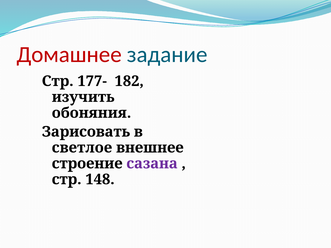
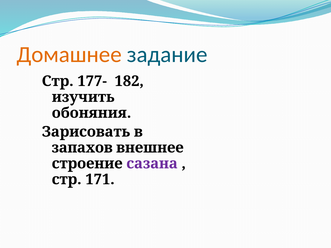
Домашнее colour: red -> orange
светлое: светлое -> запахов
148: 148 -> 171
